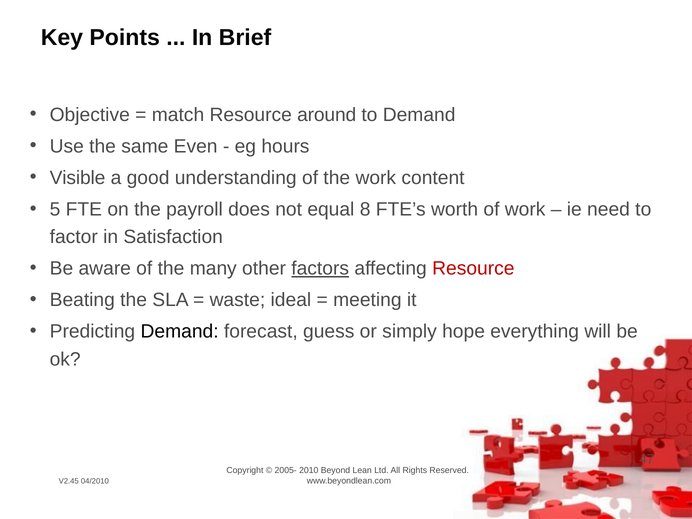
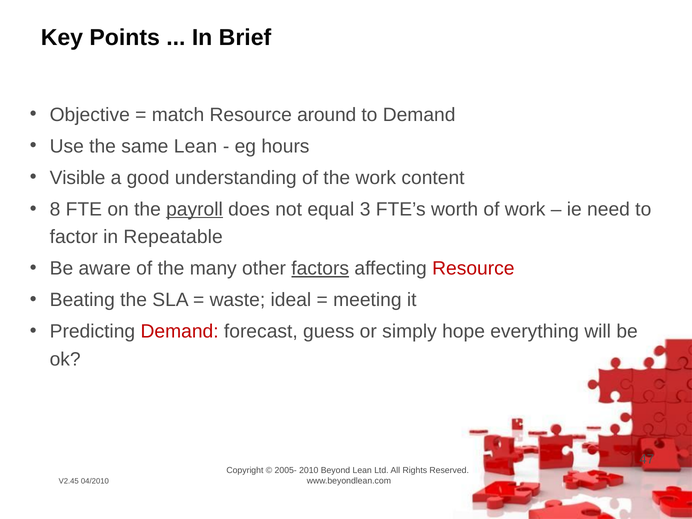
same Even: Even -> Lean
5: 5 -> 8
payroll underline: none -> present
8: 8 -> 3
Satisfaction: Satisfaction -> Repeatable
Demand at (180, 332) colour: black -> red
